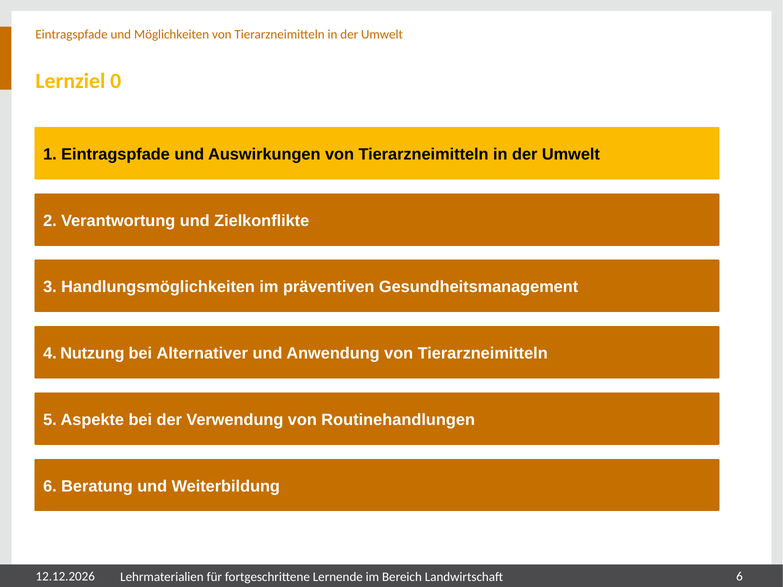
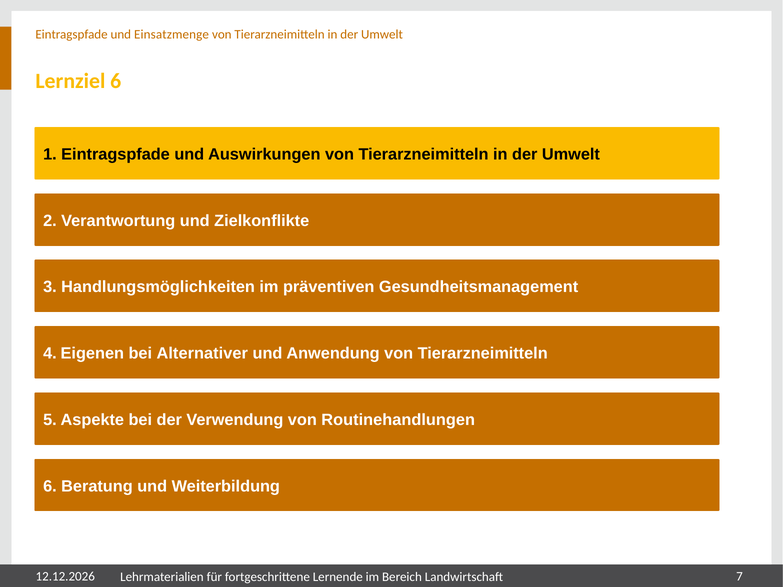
Möglichkeiten: Möglichkeiten -> Einsatzmenge
Lernziel 0: 0 -> 6
Nutzung: Nutzung -> Eigenen
Landwirtschaft 6: 6 -> 7
